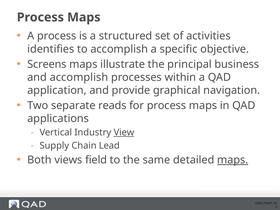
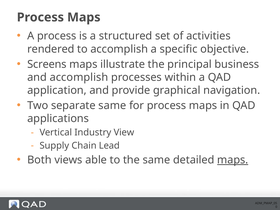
identifies: identifies -> rendered
separate reads: reads -> same
View underline: present -> none
field: field -> able
